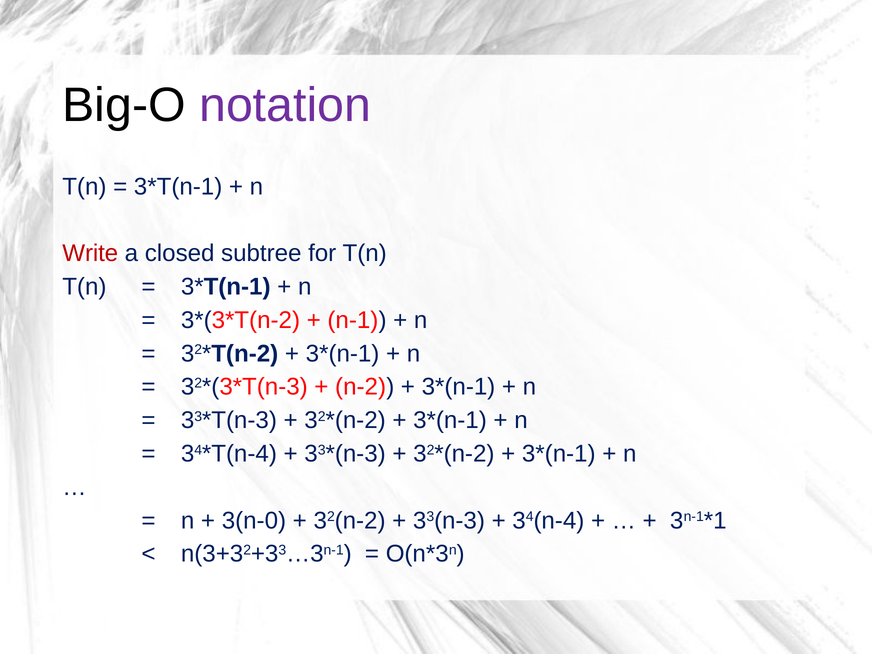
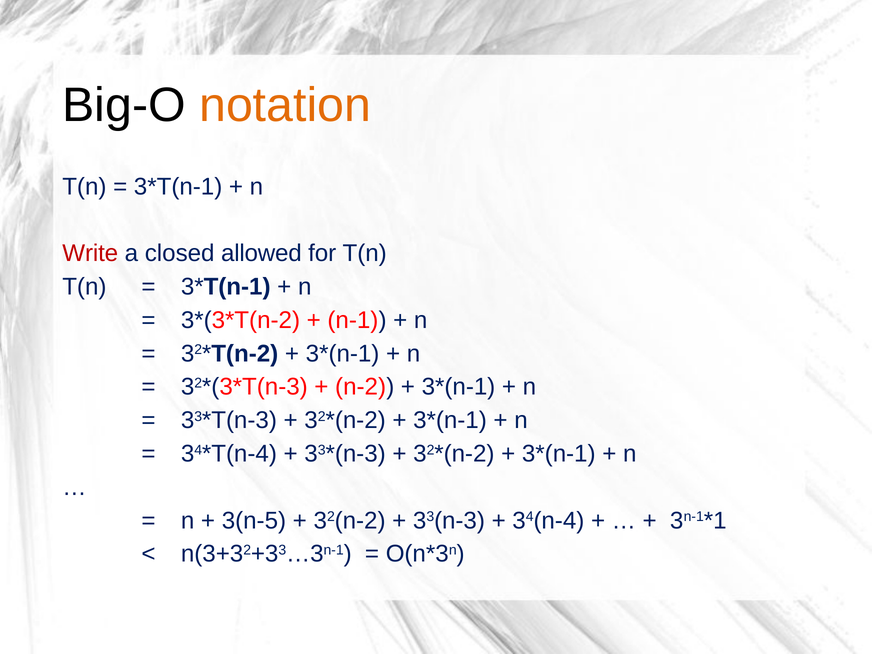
notation colour: purple -> orange
subtree: subtree -> allowed
3(n-0: 3(n-0 -> 3(n-5
